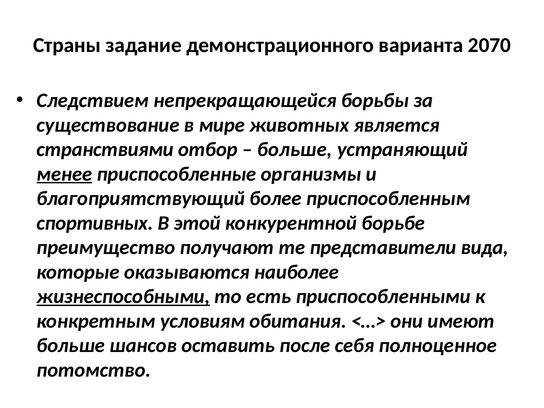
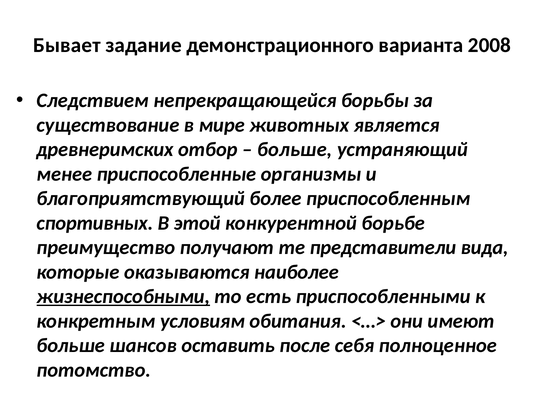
Страны: Страны -> Бывает
2070: 2070 -> 2008
странствиями: странствиями -> древнеримских
менее underline: present -> none
